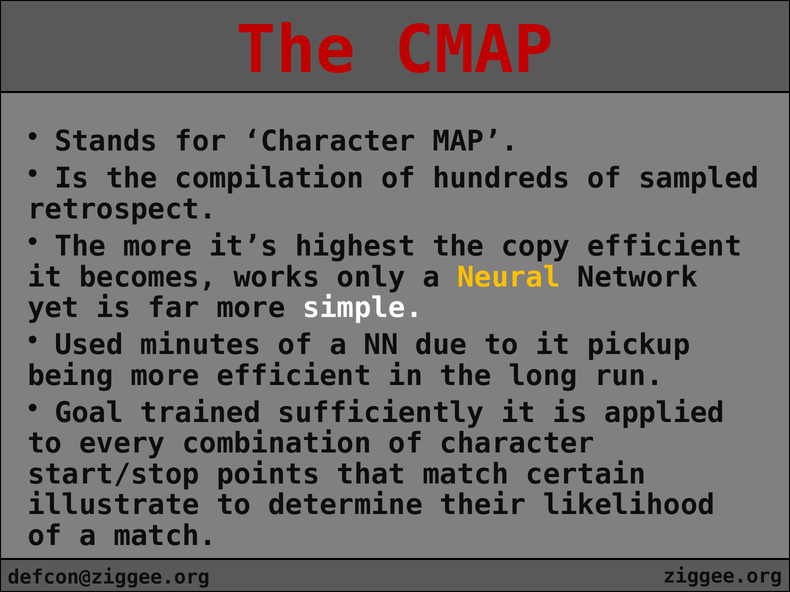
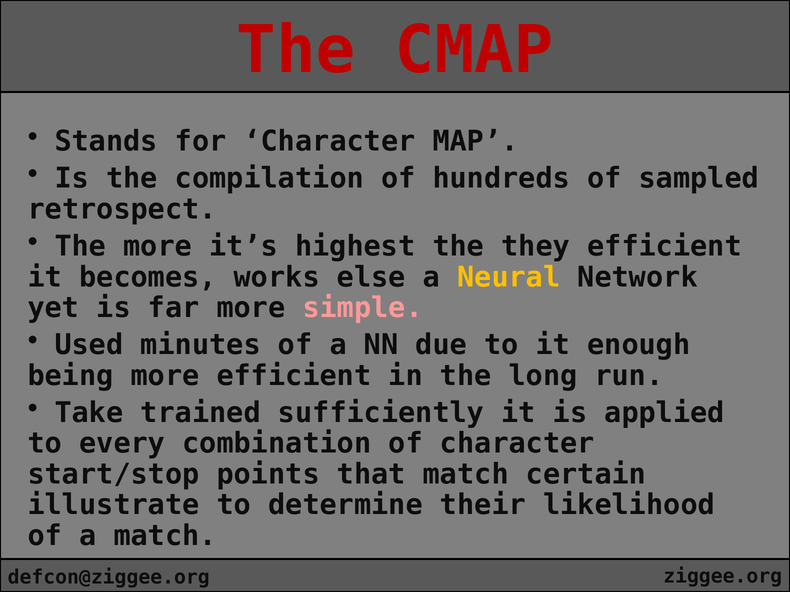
copy: copy -> they
only: only -> else
simple colour: white -> pink
pickup: pickup -> enough
Goal: Goal -> Take
